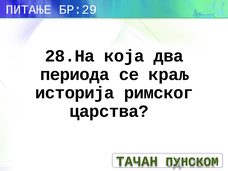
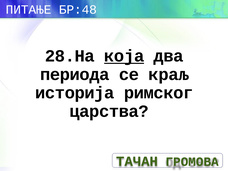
БР:29: БР:29 -> БР:48
која underline: none -> present
ПУНСКОМ: ПУНСКОМ -> ГРОМОВА
